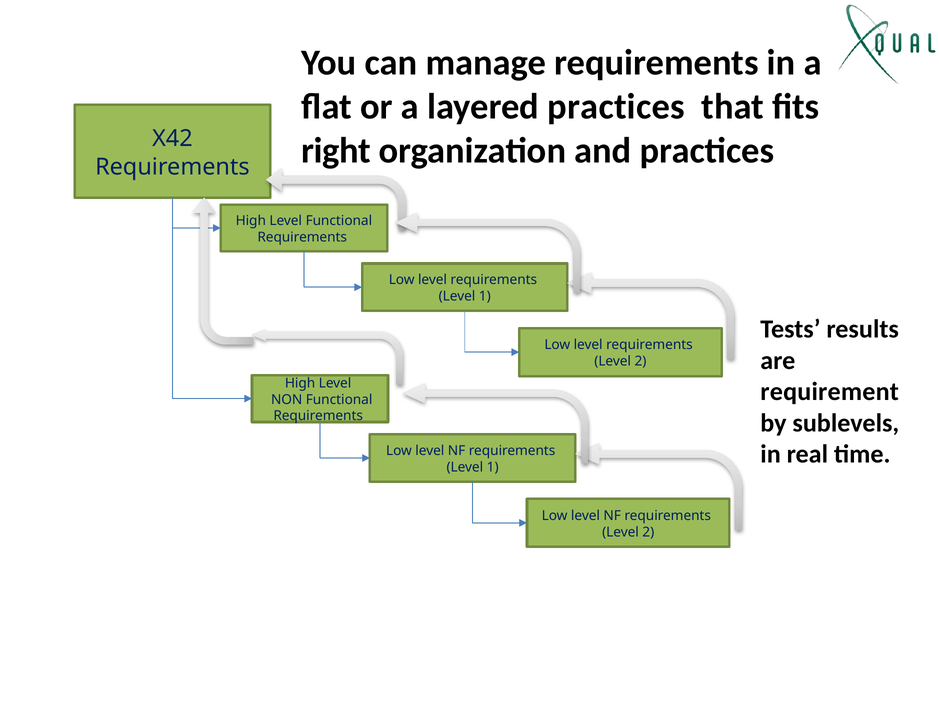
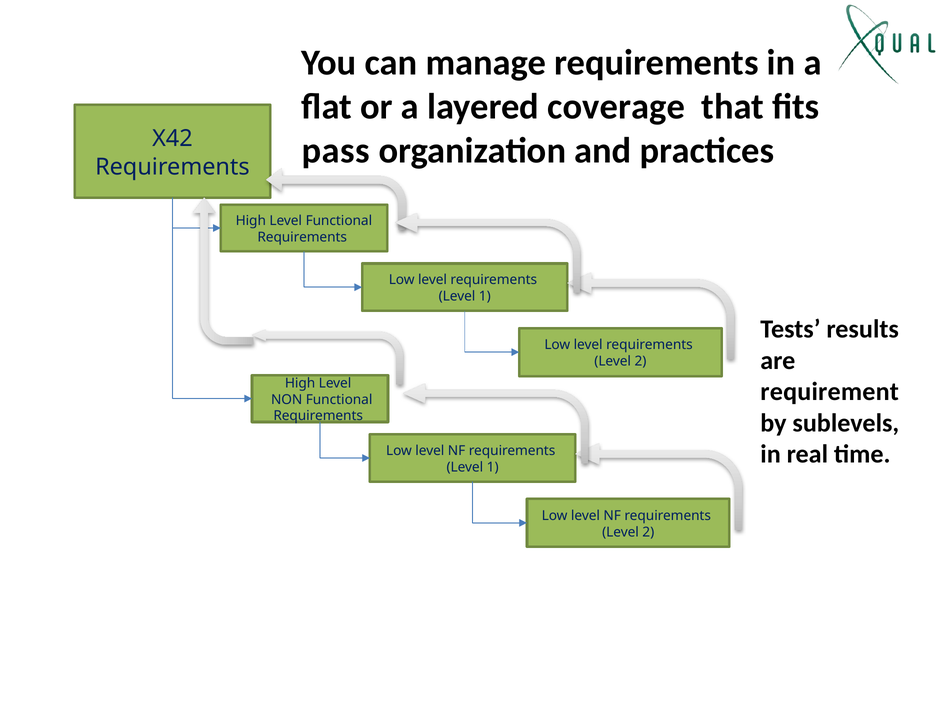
layered practices: practices -> coverage
right: right -> pass
